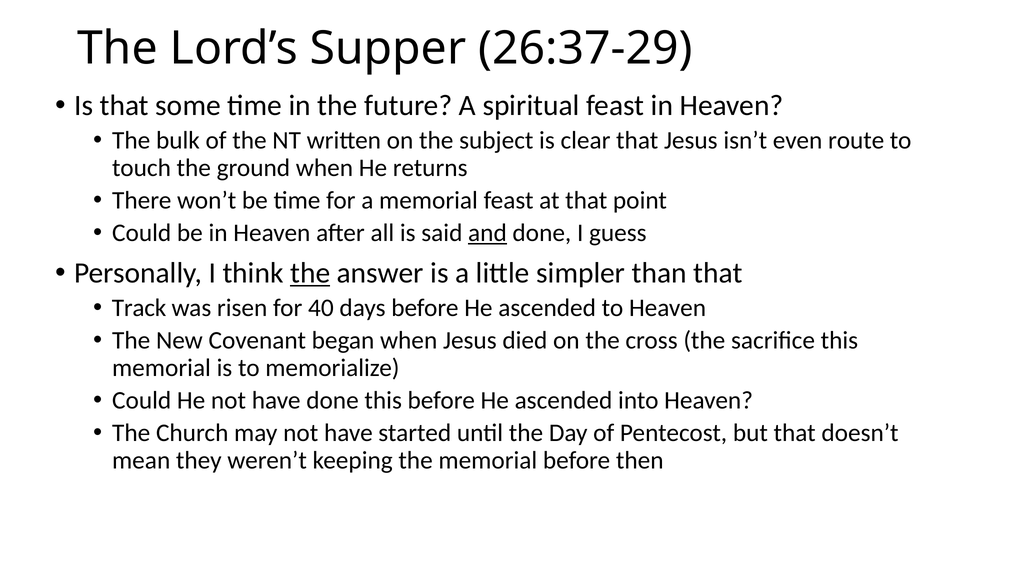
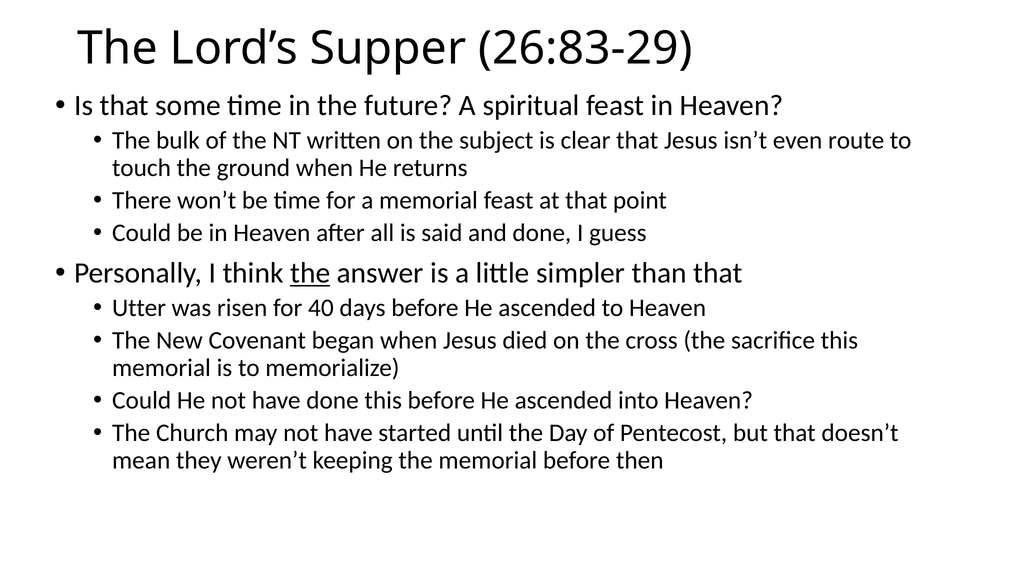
26:37-29: 26:37-29 -> 26:83-29
and underline: present -> none
Track: Track -> Utter
